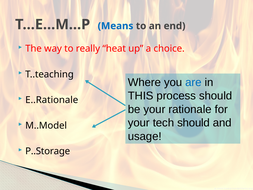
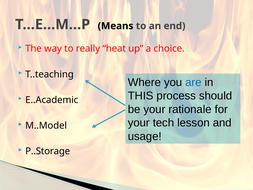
Means colour: blue -> black
E..Rationale: E..Rationale -> E..Academic
tech should: should -> lesson
